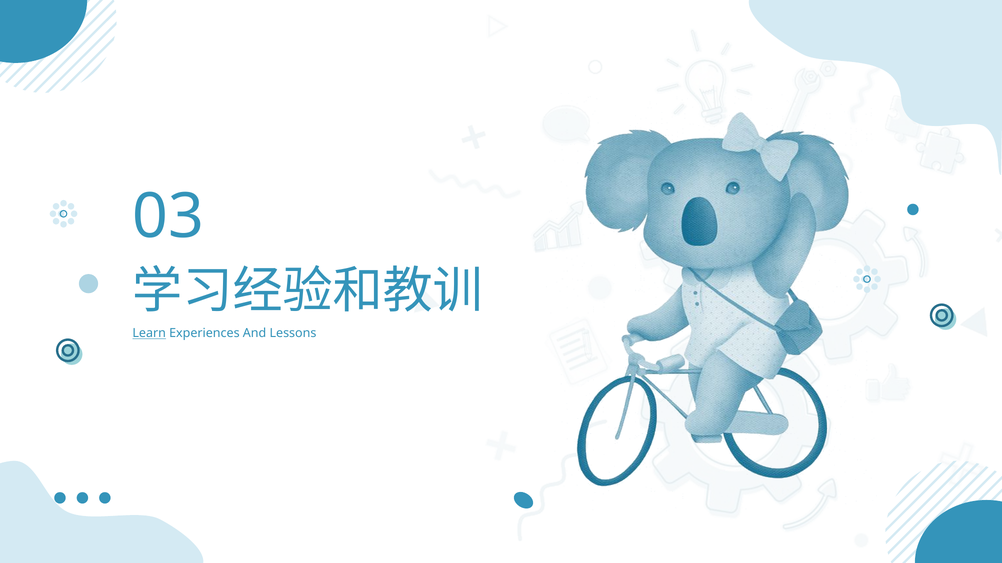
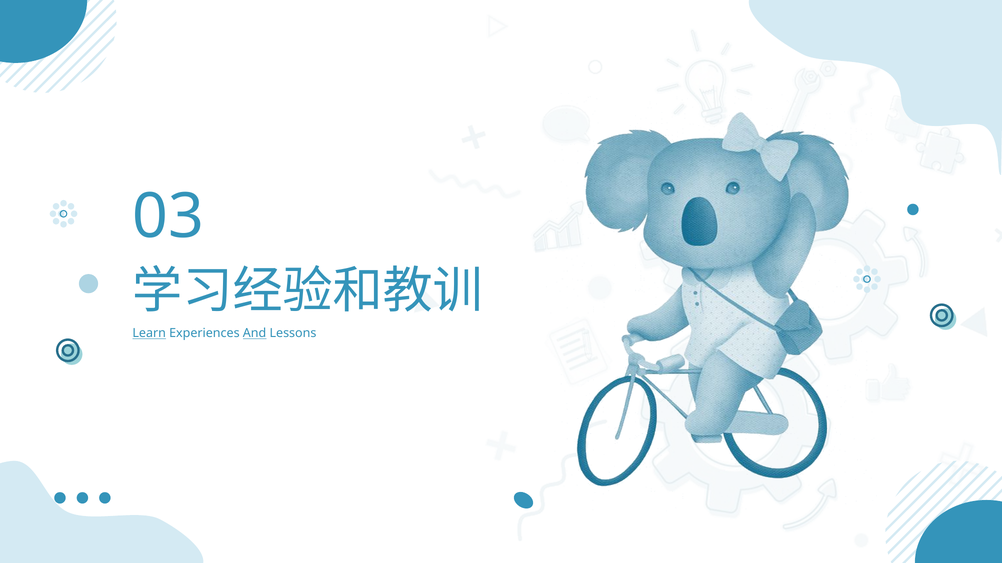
And underline: none -> present
